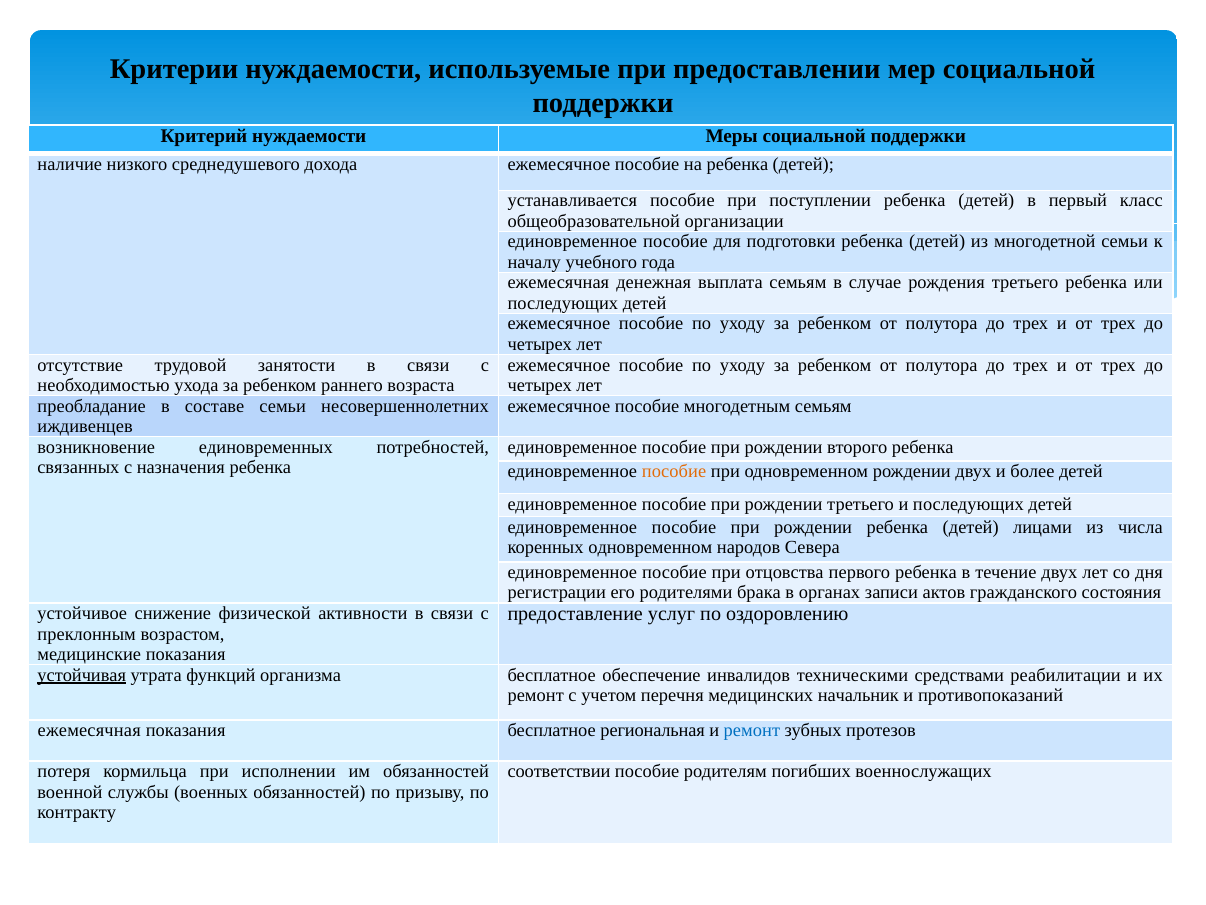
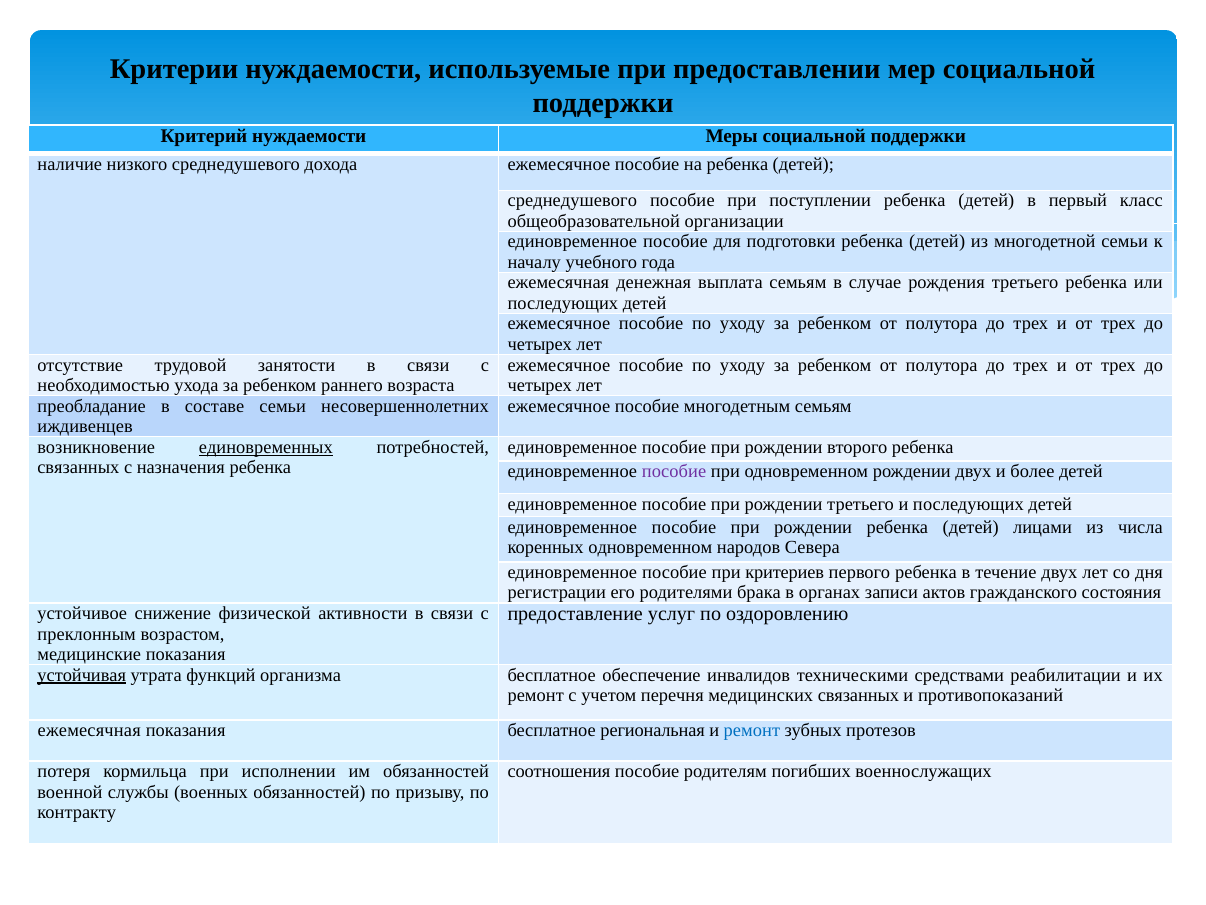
устанавливается at (572, 201): устанавливается -> среднедушевого
единовременных underline: none -> present
пособие at (674, 471) colour: orange -> purple
отцовства: отцовства -> критериев
медицинских начальник: начальник -> связанных
соответствии: соответствии -> соотношения
